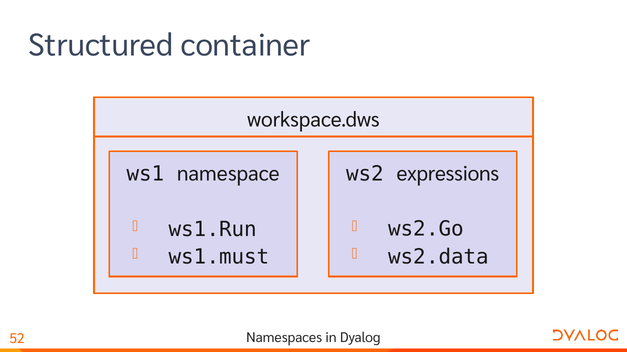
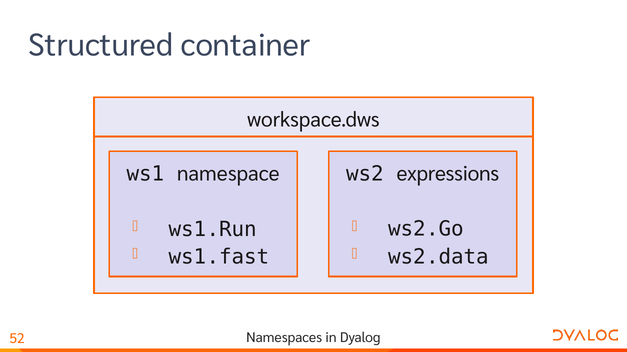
ws1.must: ws1.must -> ws1.fast
